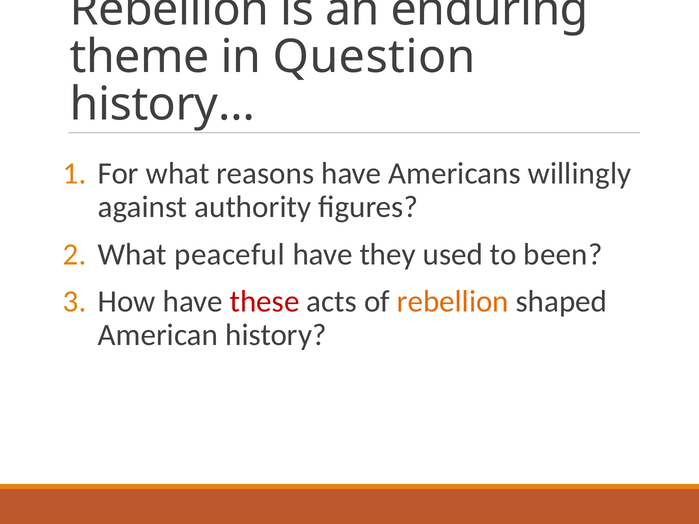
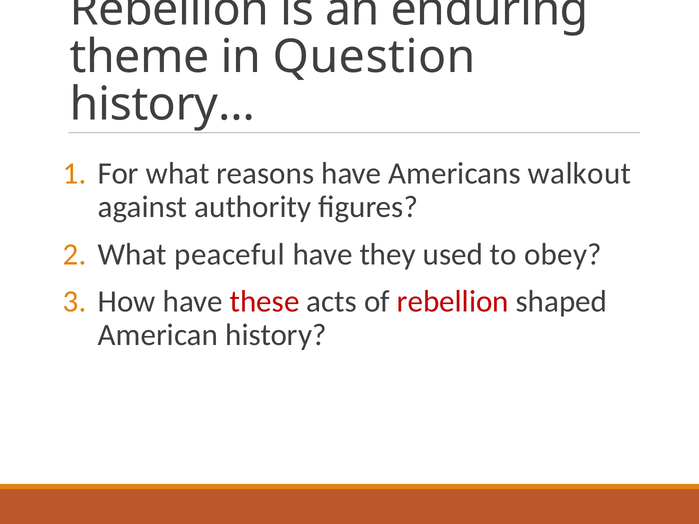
willingly: willingly -> walkout
been: been -> obey
rebellion at (453, 302) colour: orange -> red
